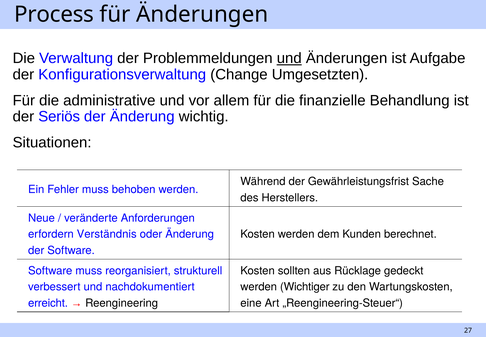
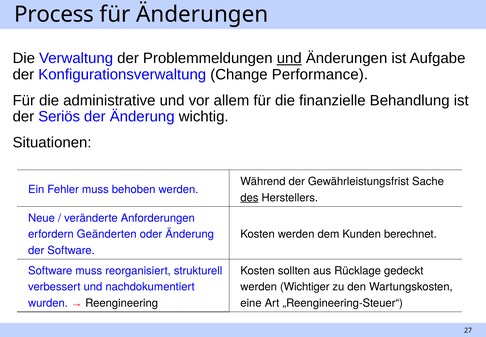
Umgesetzten: Umgesetzten -> Performance
des underline: none -> present
Verständnis: Verständnis -> Geänderten
erreicht: erreicht -> wurden
